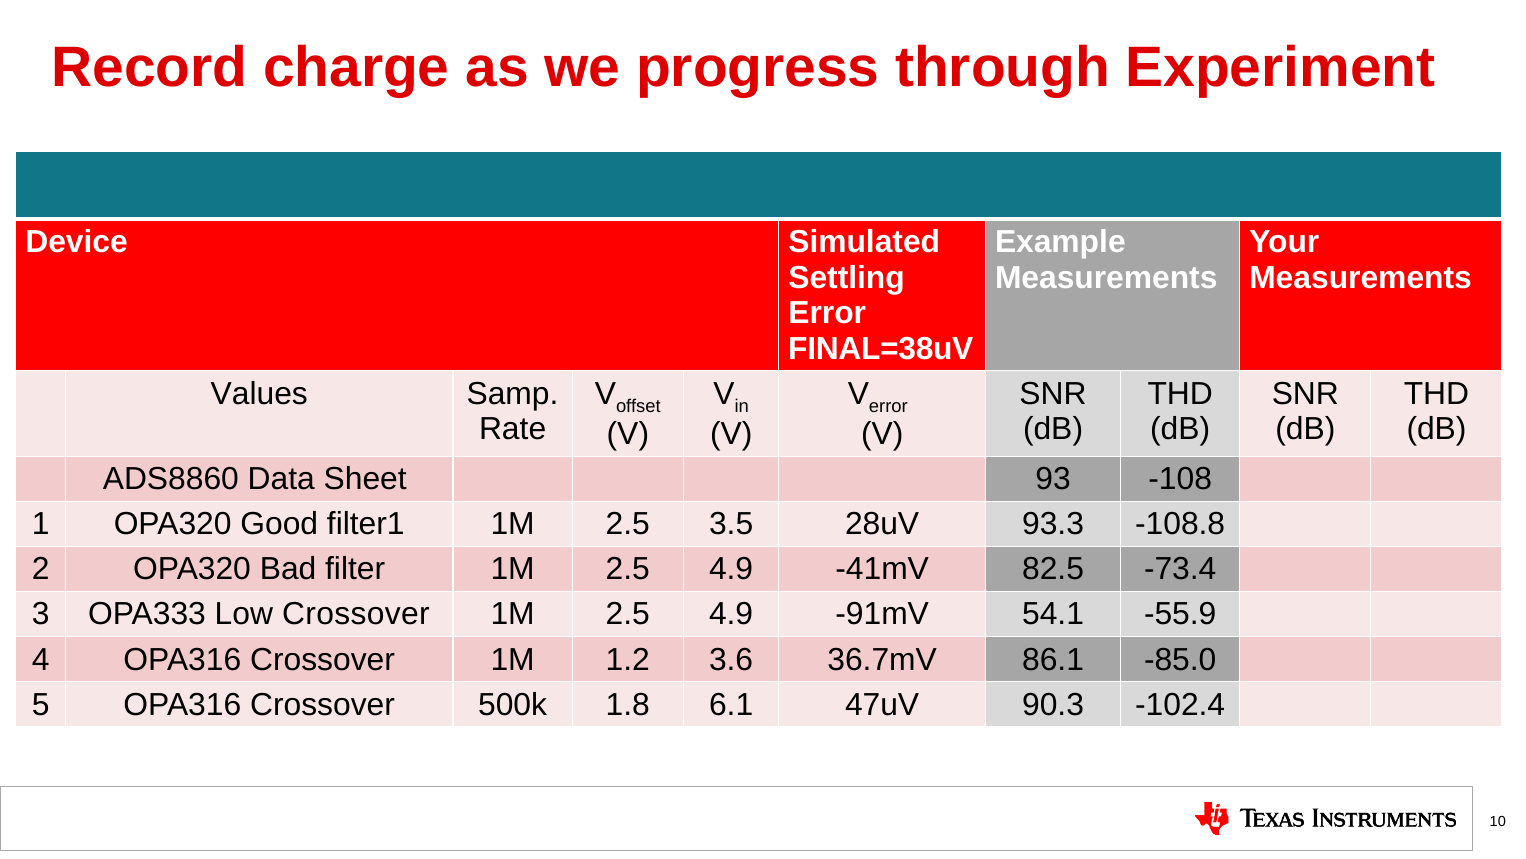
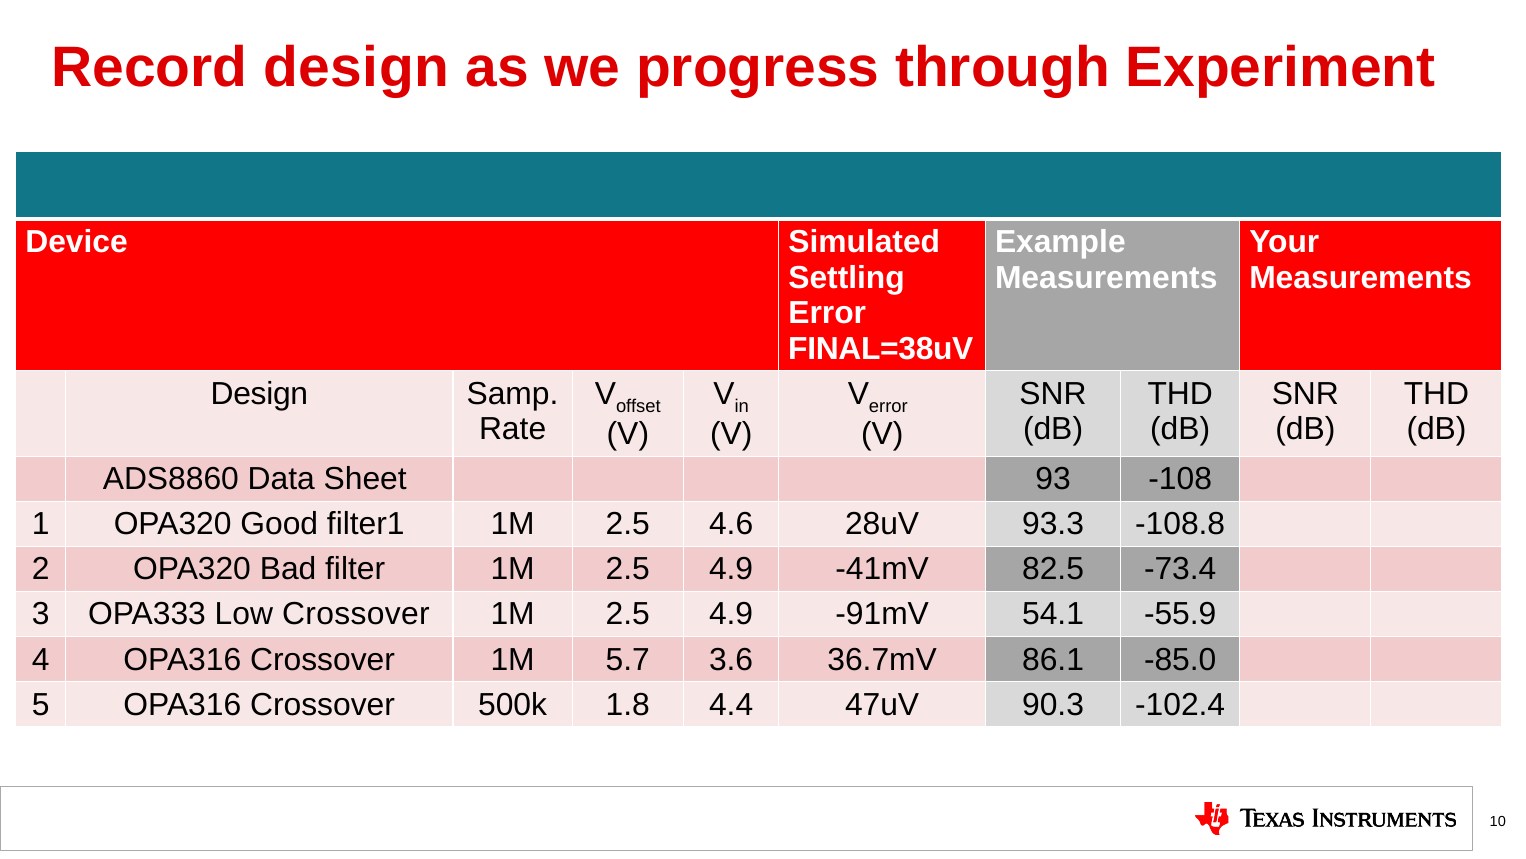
Record charge: charge -> design
Values at (259, 393): Values -> Design
3.5: 3.5 -> 4.6
1.2: 1.2 -> 5.7
6.1: 6.1 -> 4.4
